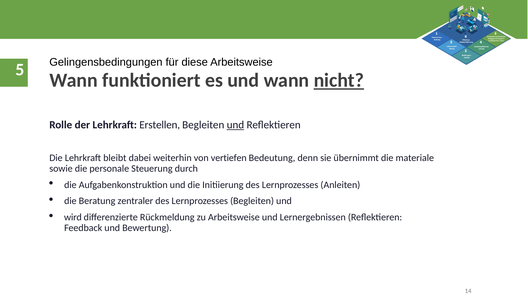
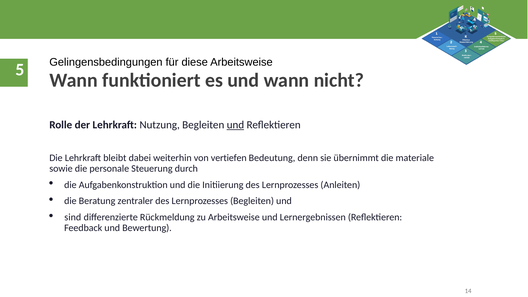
nicht underline: present -> none
Erstellen: Erstellen -> Nutzung
wird: wird -> sind
